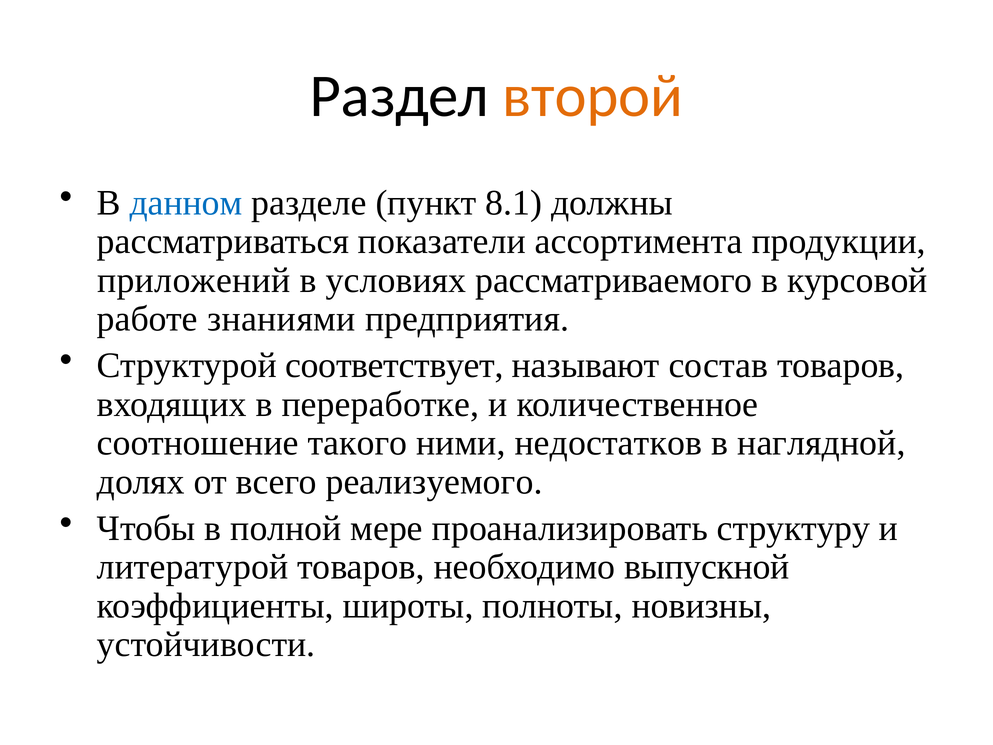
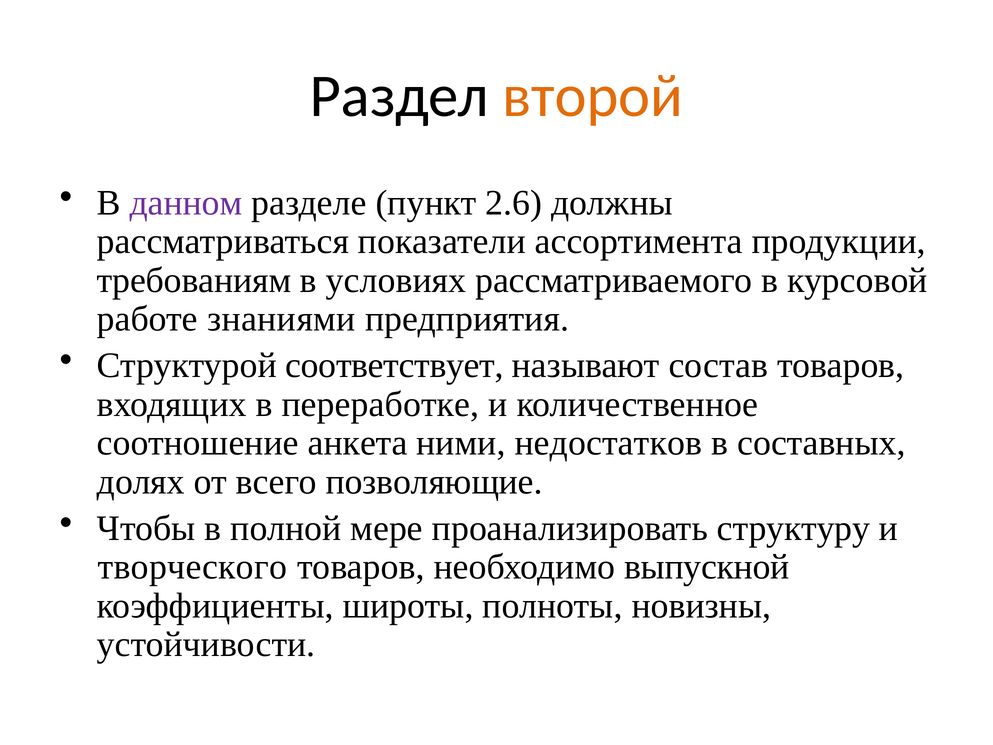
данном colour: blue -> purple
8.1: 8.1 -> 2.6
приложений: приложений -> требованиям
такого: такого -> анкета
наглядной: наглядной -> составных
реализуемого: реализуемого -> позволяющие
литературой: литературой -> творческого
